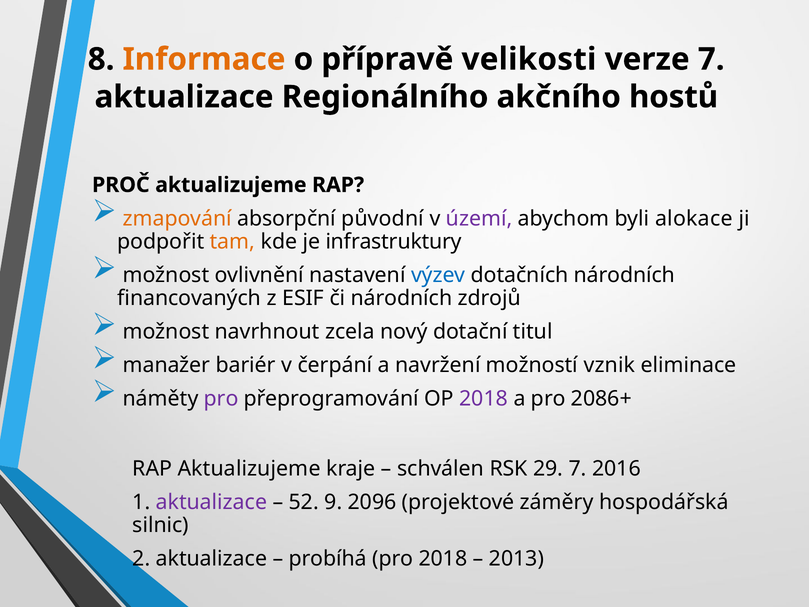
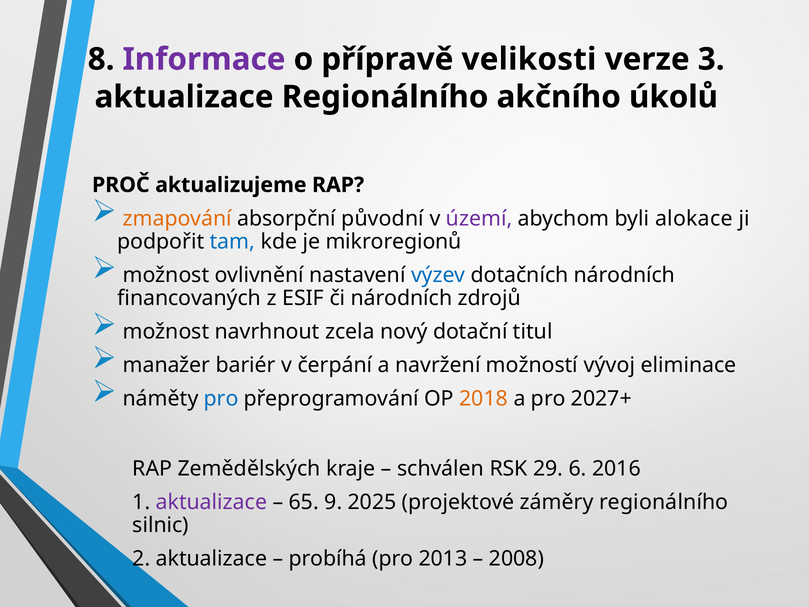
Informace colour: orange -> purple
verze 7: 7 -> 3
hostů: hostů -> úkolů
tam colour: orange -> blue
infrastruktury: infrastruktury -> mikroregionů
vznik: vznik -> vývoj
pro at (221, 399) colour: purple -> blue
2018 at (484, 399) colour: purple -> orange
2086+: 2086+ -> 2027+
RAP Aktualizujeme: Aktualizujeme -> Zemědělských
29 7: 7 -> 6
52: 52 -> 65
2096: 2096 -> 2025
záměry hospodářská: hospodářská -> regionálního
pro 2018: 2018 -> 2013
2013: 2013 -> 2008
